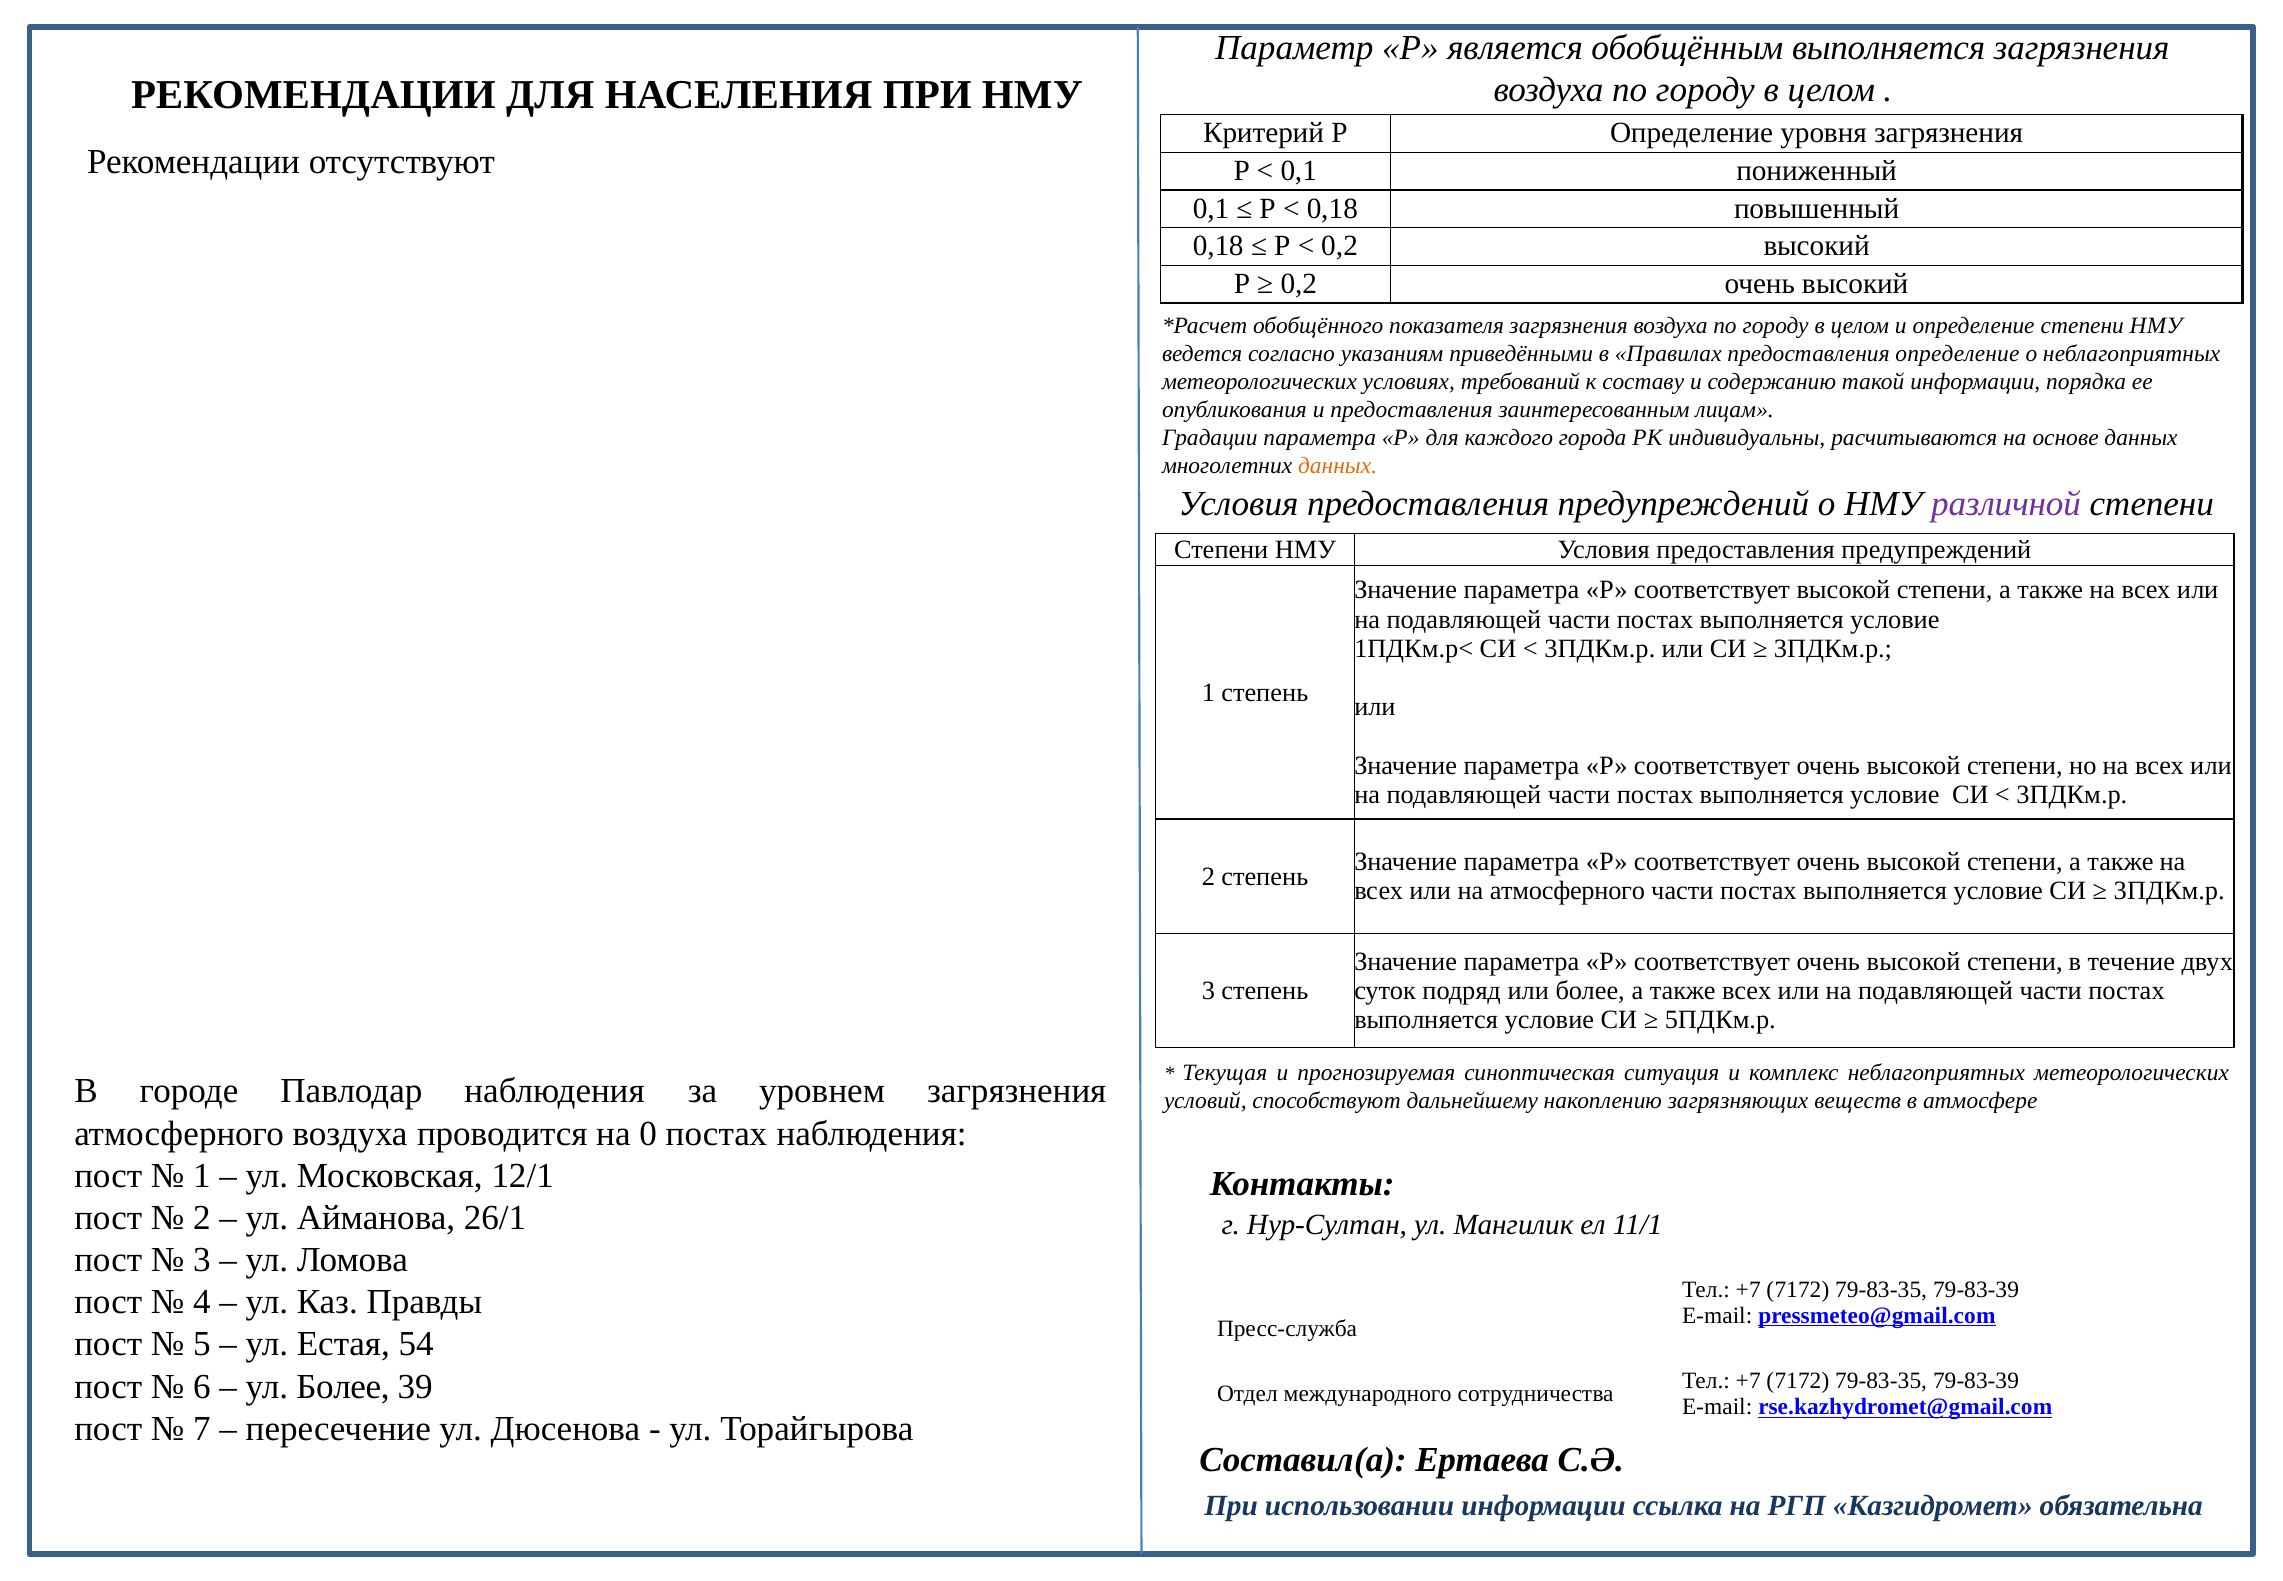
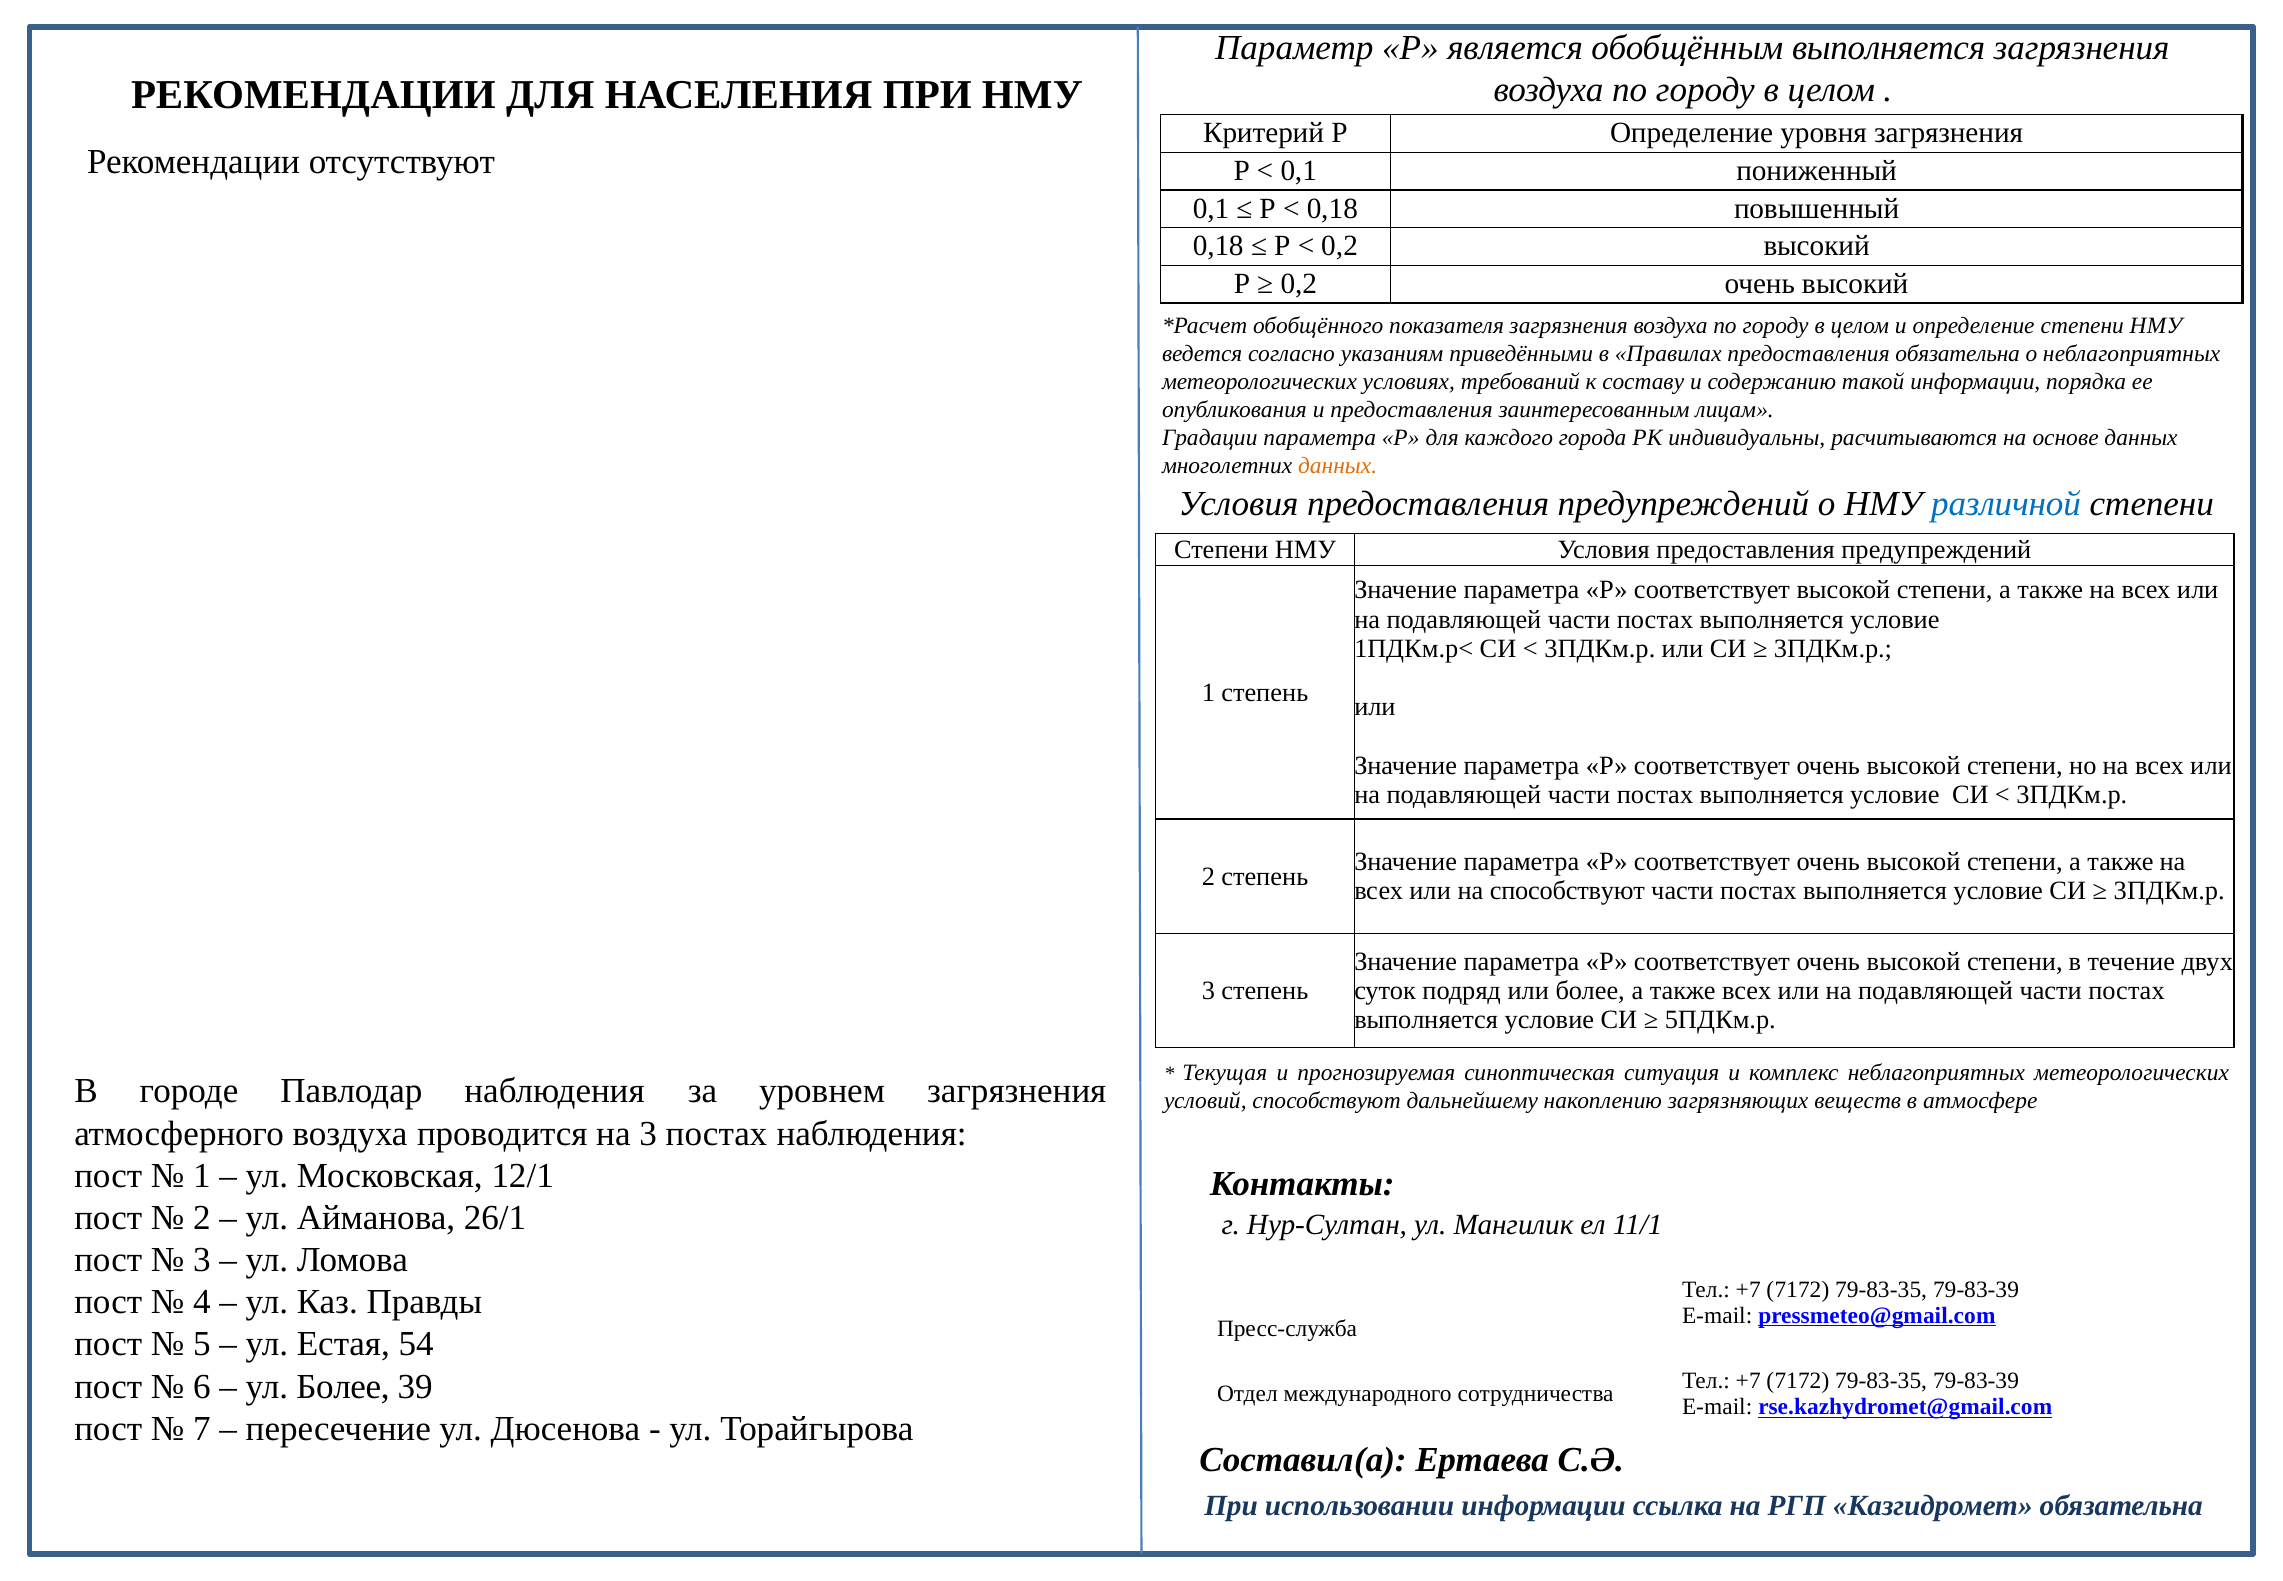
предоставления определение: определение -> обязательна
различной colour: purple -> blue
на атмосферного: атмосферного -> способствуют
на 0: 0 -> 3
